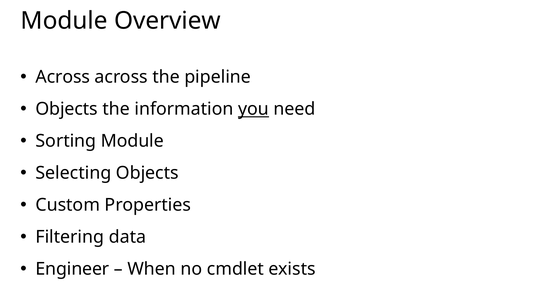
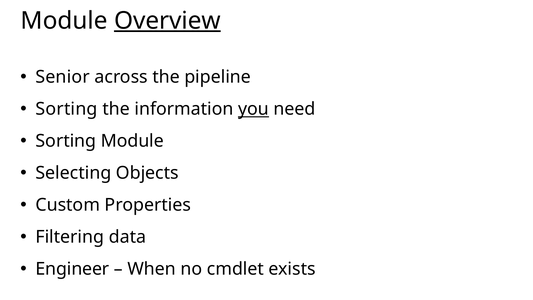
Overview underline: none -> present
Across at (63, 77): Across -> Senior
Objects at (67, 109): Objects -> Sorting
